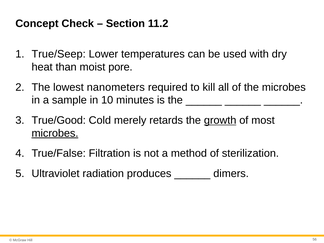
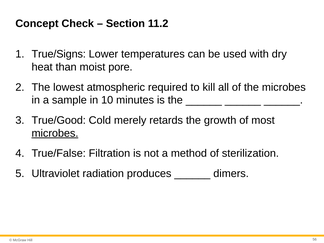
True/Seep: True/Seep -> True/Signs
nanometers: nanometers -> atmospheric
growth underline: present -> none
